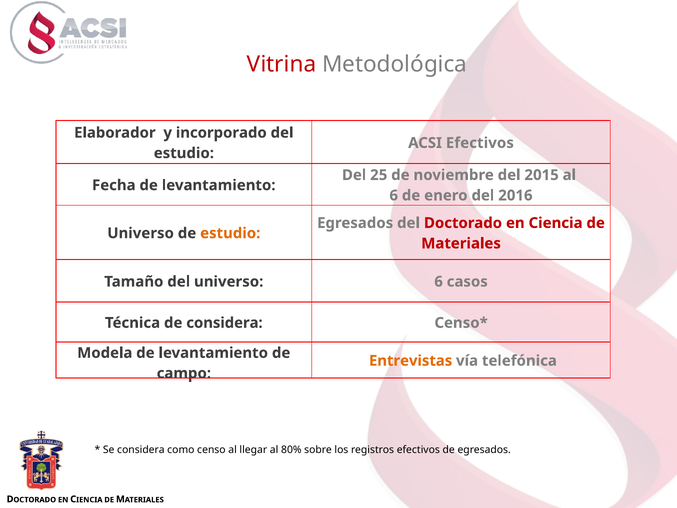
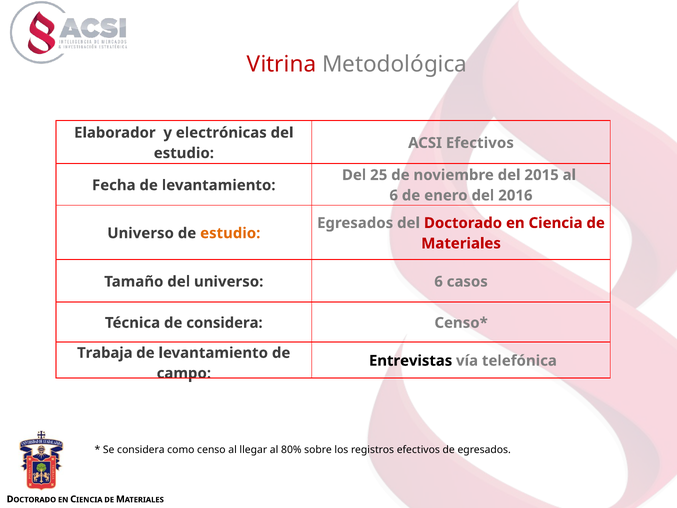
incorporado: incorporado -> electrónicas
Modela: Modela -> Trabaja
Entrevistas colour: orange -> black
